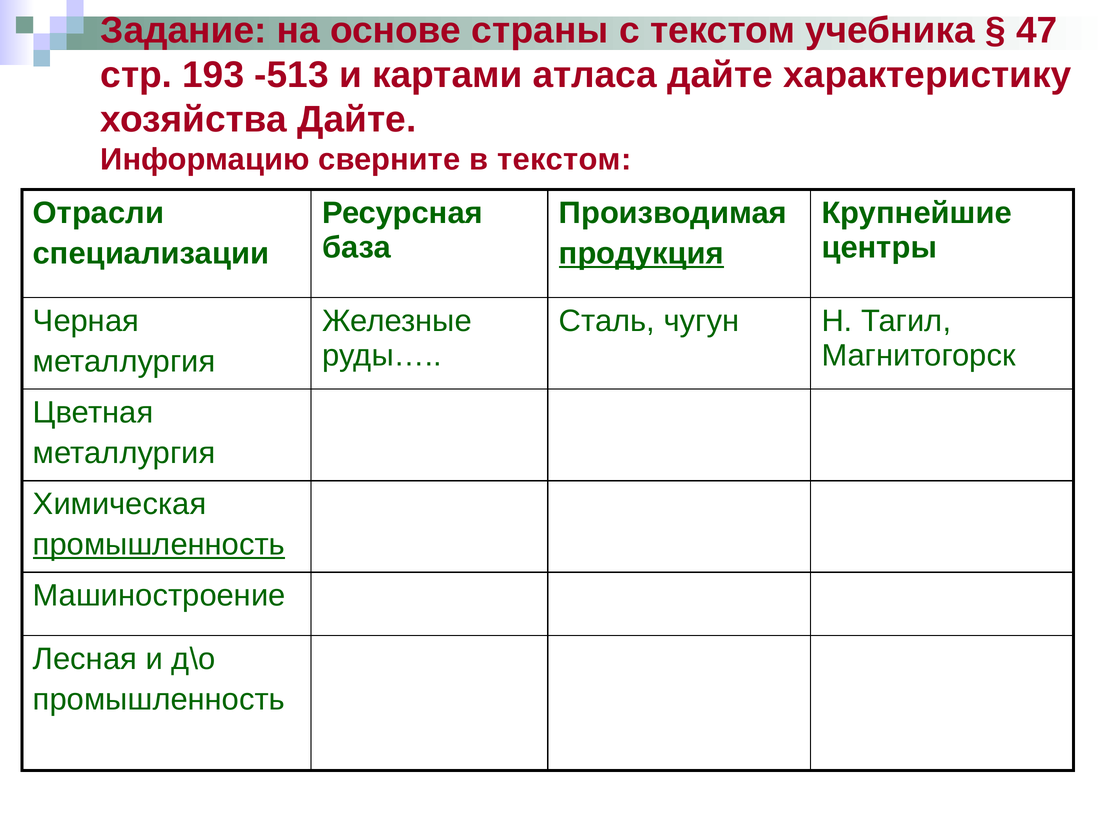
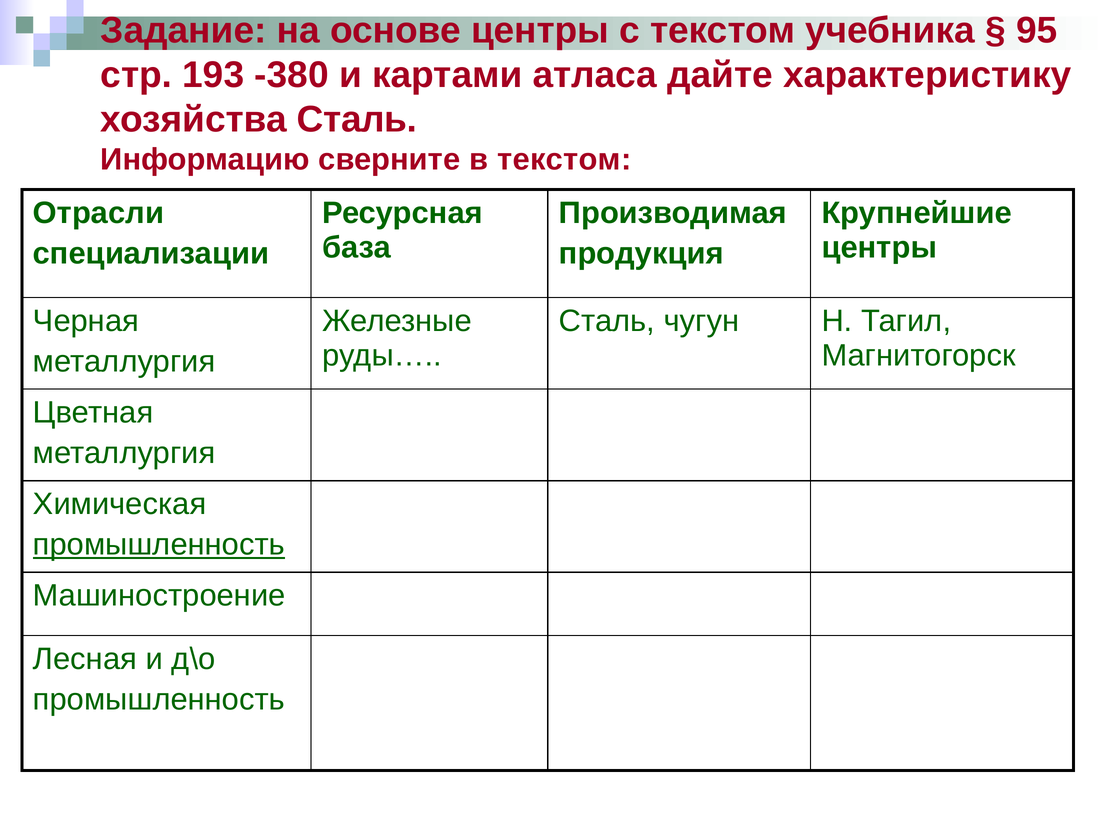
основе страны: страны -> центры
47: 47 -> 95
-513: -513 -> -380
хозяйства Дайте: Дайте -> Сталь
продукция underline: present -> none
